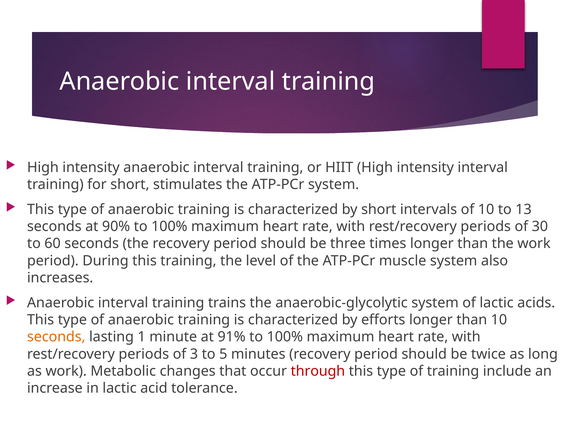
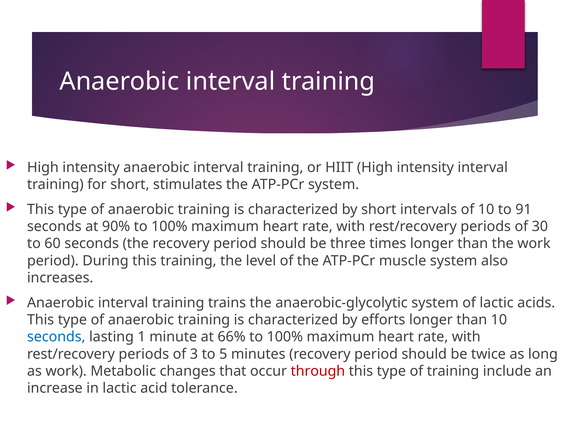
13: 13 -> 91
seconds at (56, 337) colour: orange -> blue
91%: 91% -> 66%
